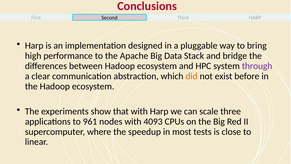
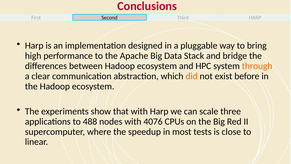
through colour: purple -> orange
961: 961 -> 488
4093: 4093 -> 4076
